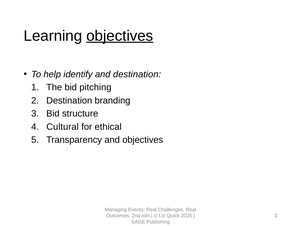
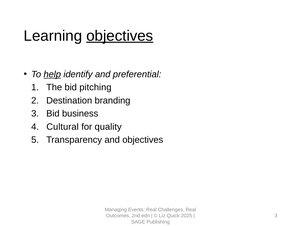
help underline: none -> present
and destination: destination -> preferential
structure: structure -> business
ethical: ethical -> quality
